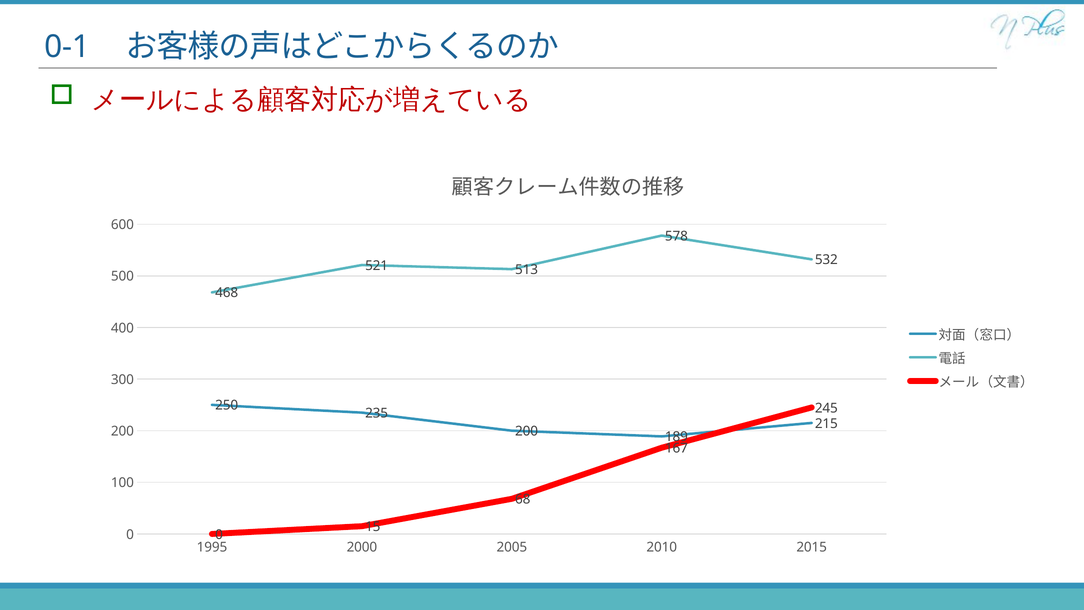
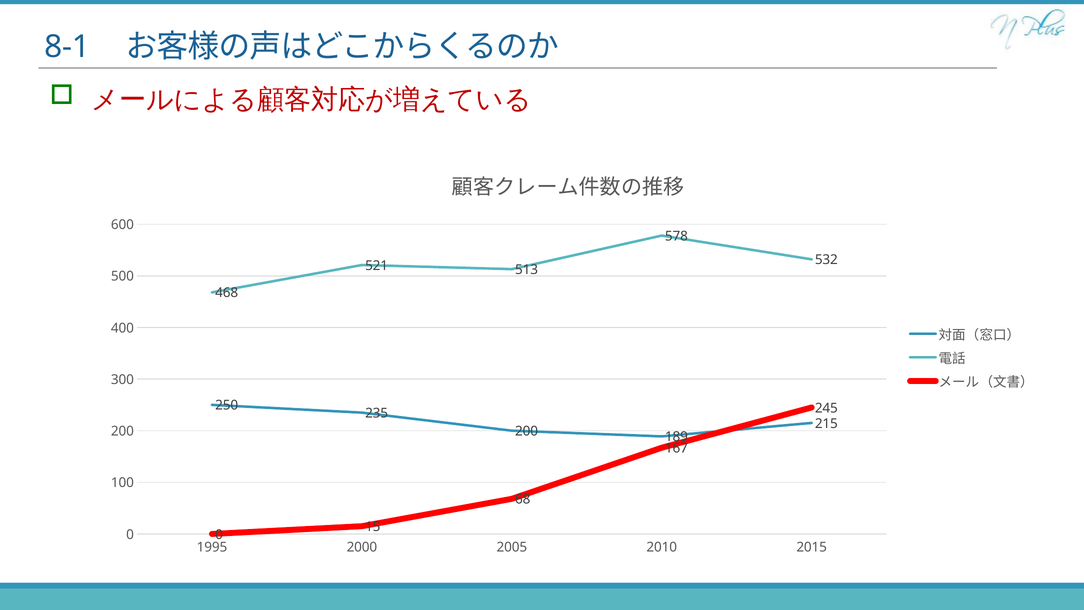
0-1: 0-1 -> 8-1
